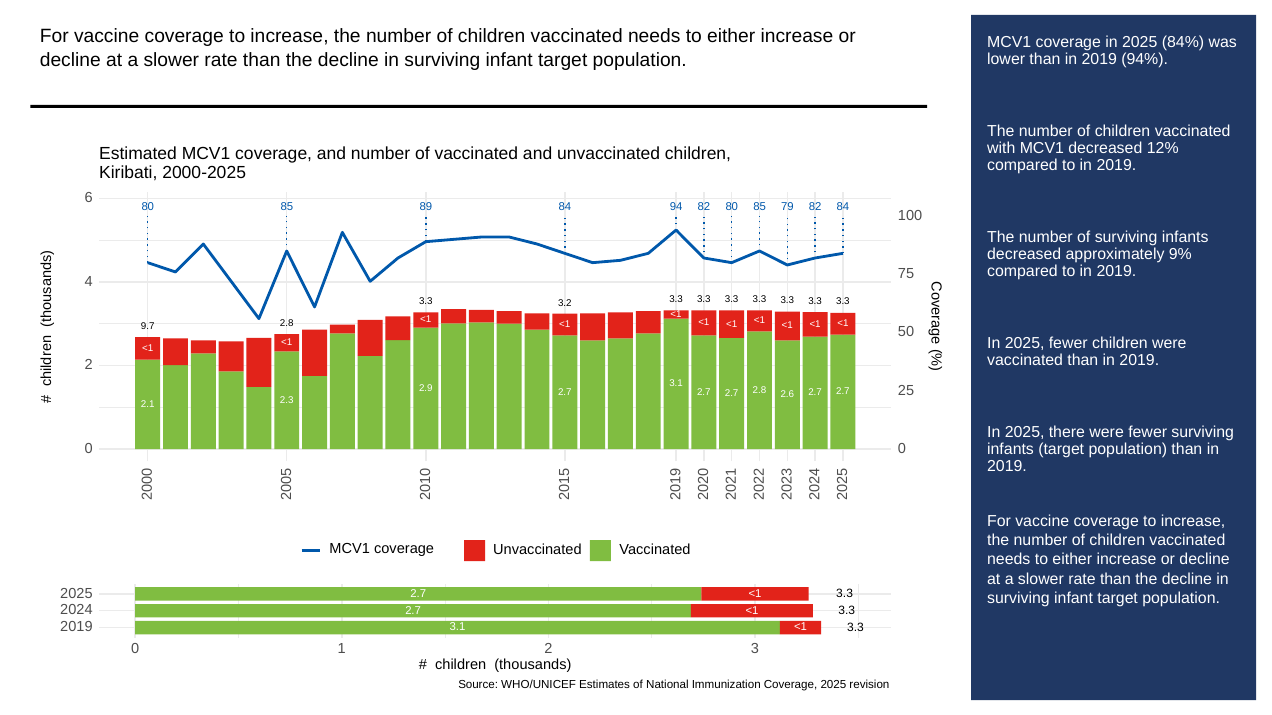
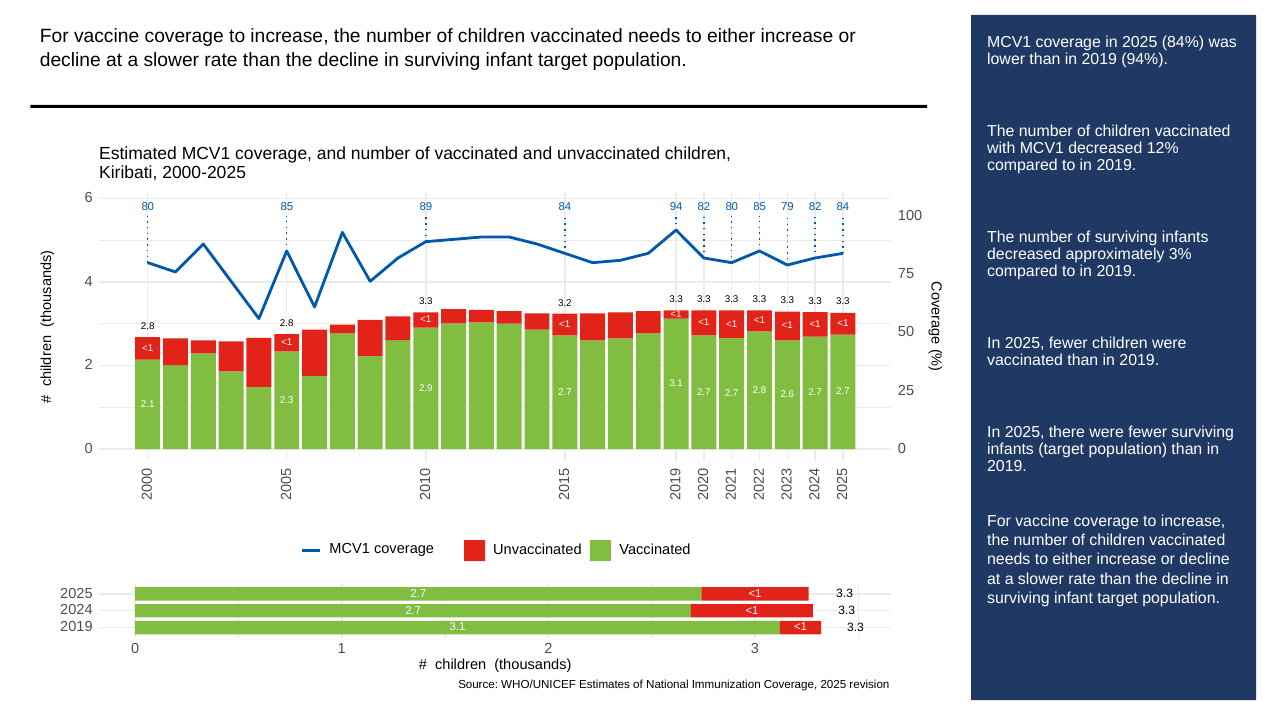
9%: 9% -> 3%
9.7 at (148, 326): 9.7 -> 2.8
